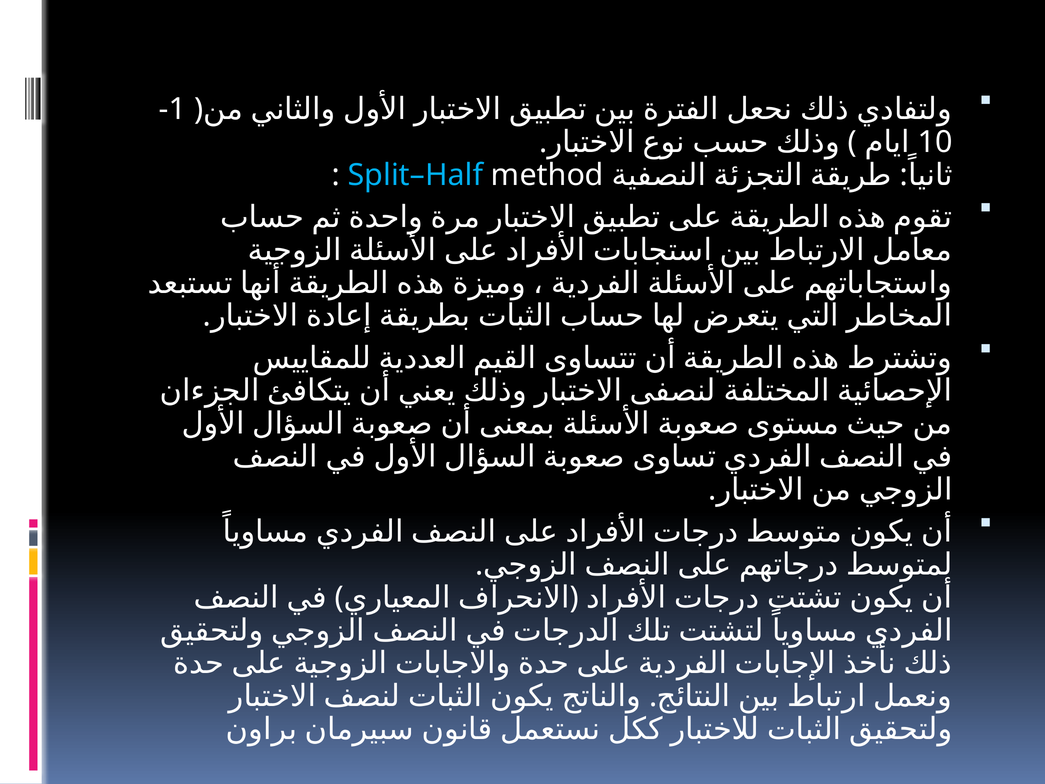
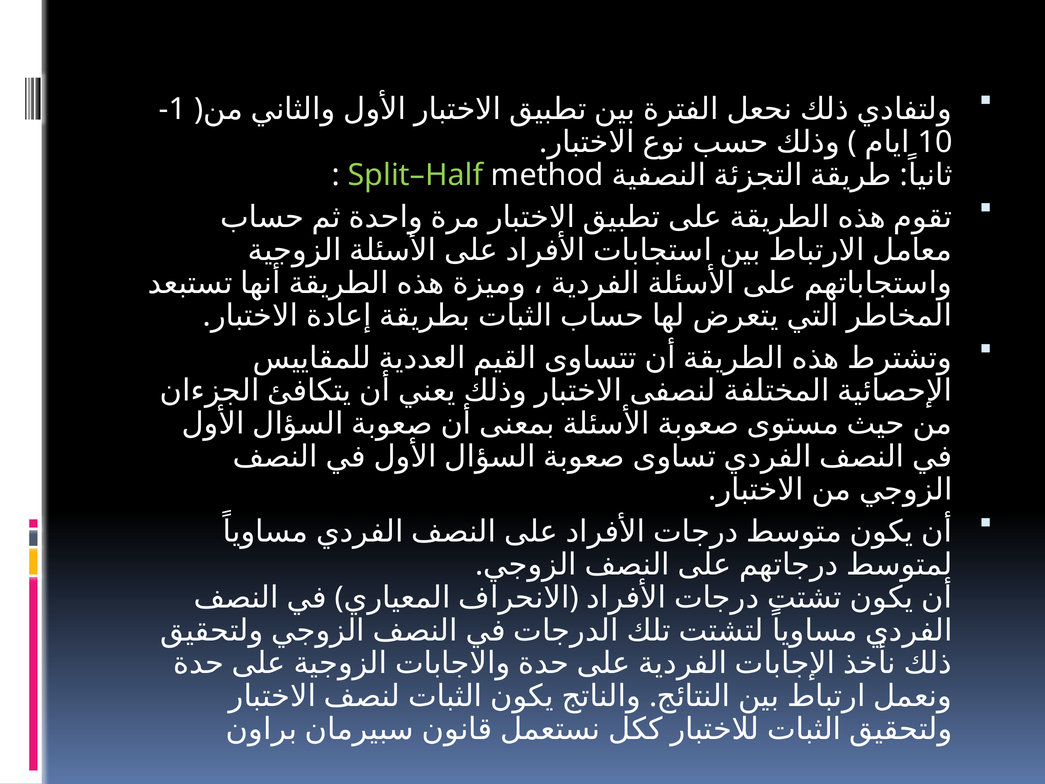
Split–Half colour: light blue -> light green
